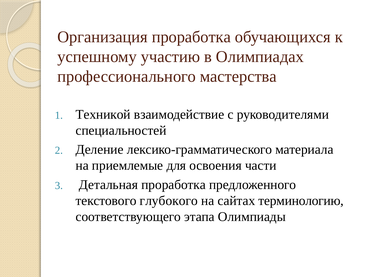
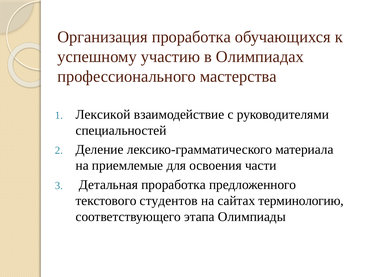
Техникой: Техникой -> Лексикой
глубокого: глубокого -> студентов
